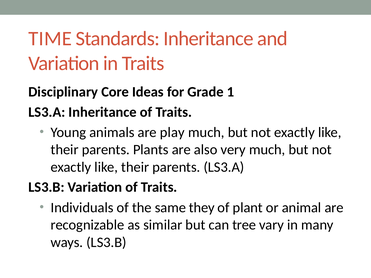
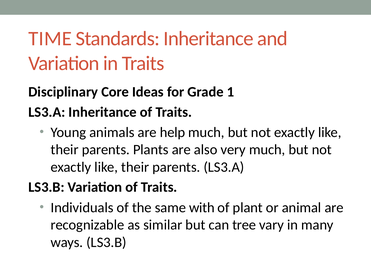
play: play -> help
they: they -> with
